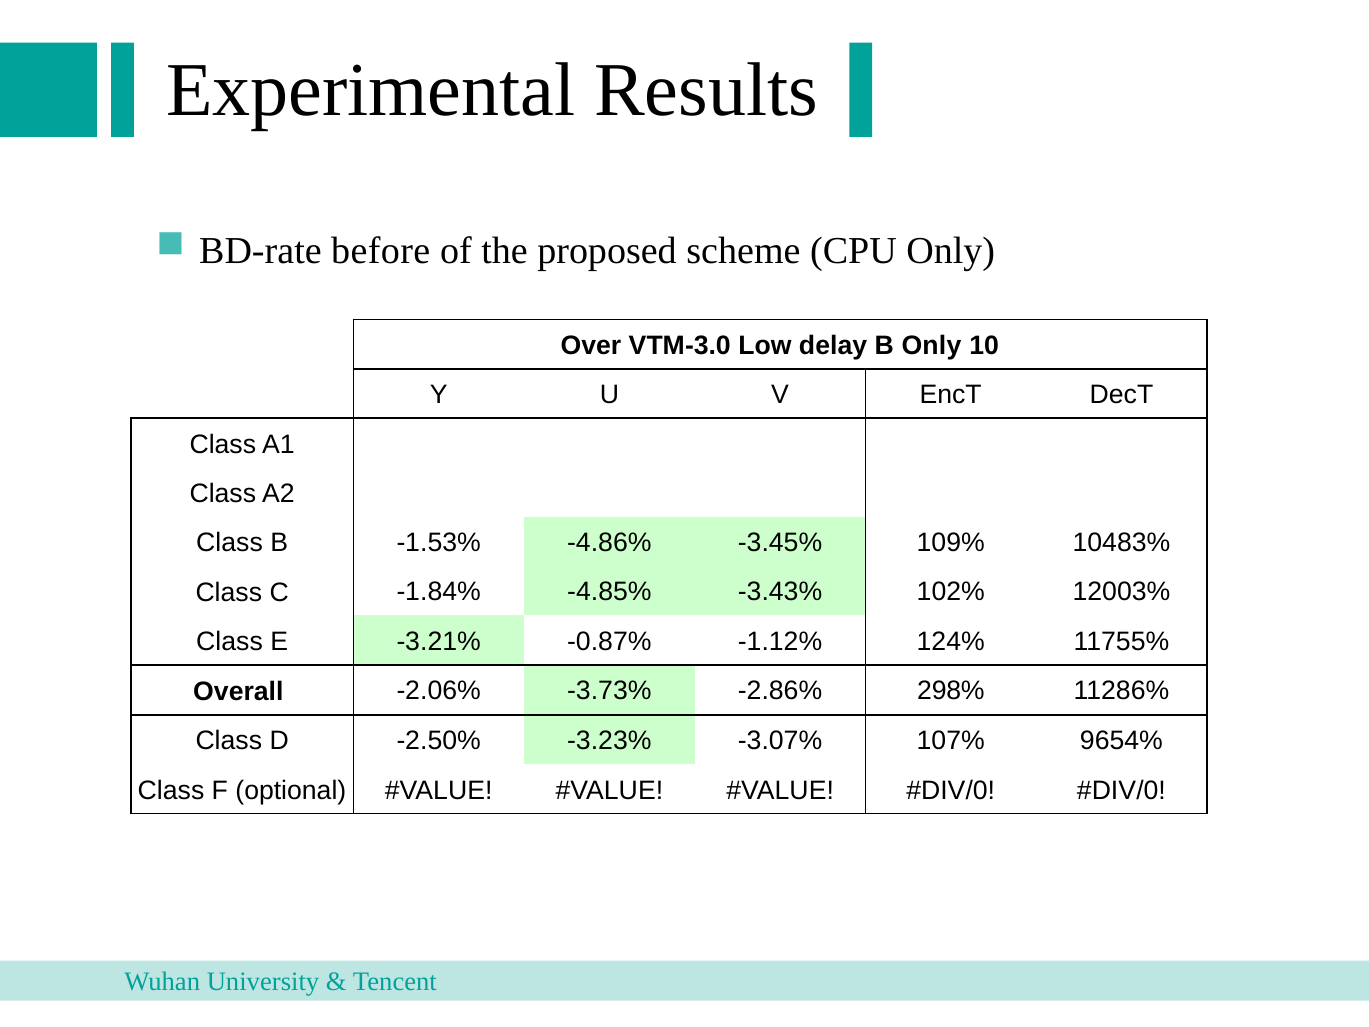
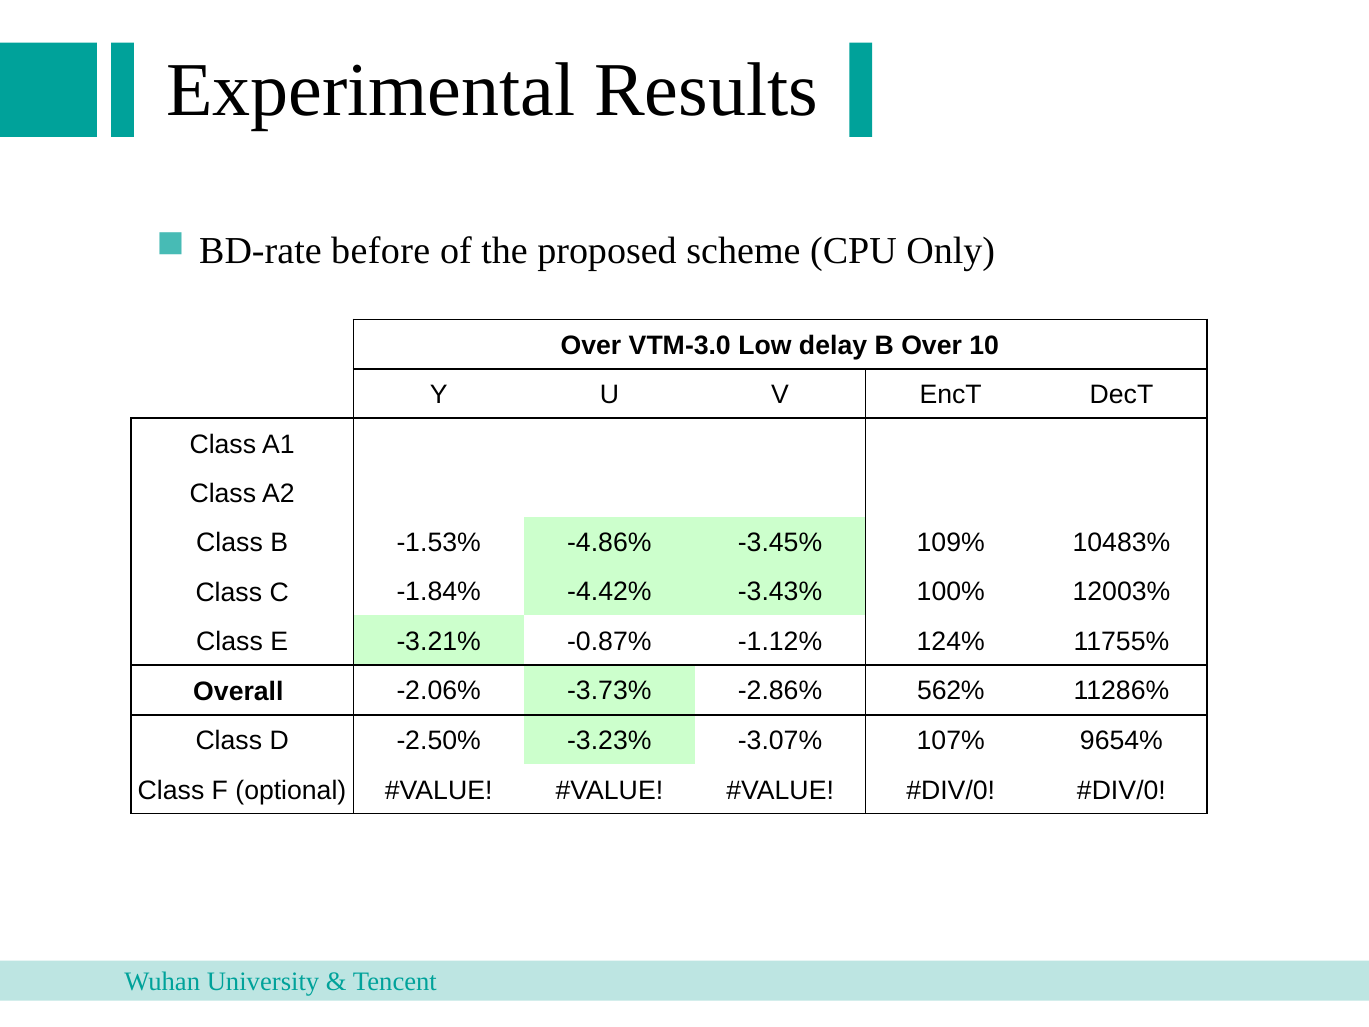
B Only: Only -> Over
-4.85%: -4.85% -> -4.42%
102%: 102% -> 100%
298%: 298% -> 562%
